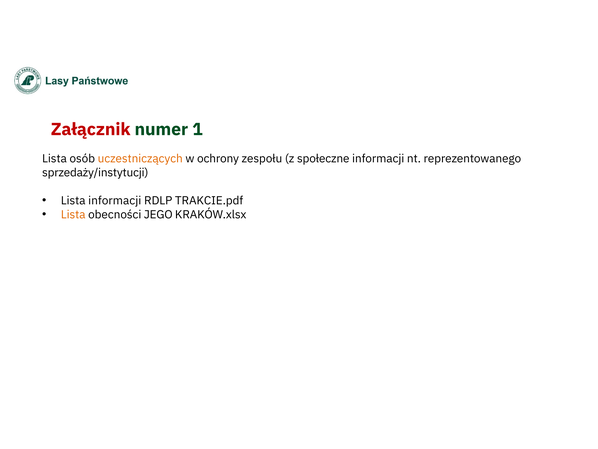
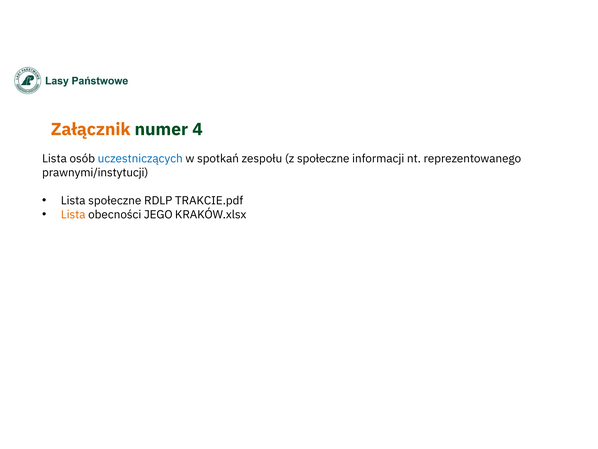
Załącznik colour: red -> orange
1: 1 -> 4
uczestniczących colour: orange -> blue
ochrony: ochrony -> spotkań
sprzedaży/instytucji: sprzedaży/instytucji -> prawnymi/instytucji
Lista informacji: informacji -> społeczne
